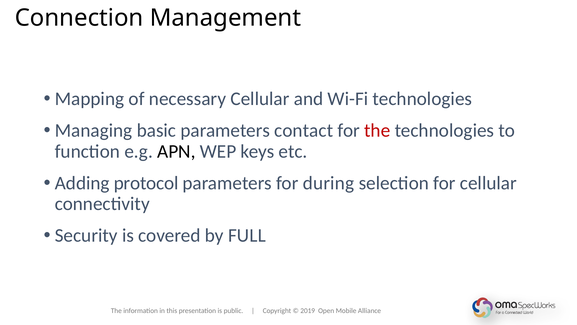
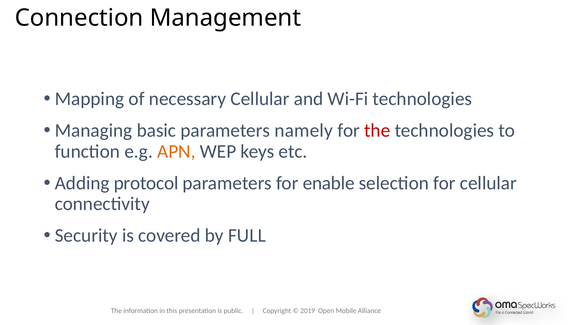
contact: contact -> namely
APN colour: black -> orange
during: during -> enable
